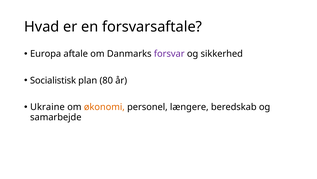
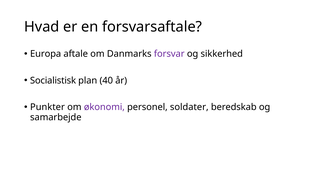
80: 80 -> 40
Ukraine: Ukraine -> Punkter
økonomi colour: orange -> purple
længere: længere -> soldater
